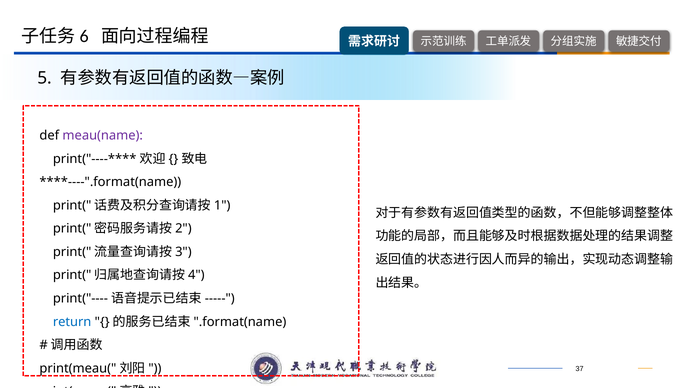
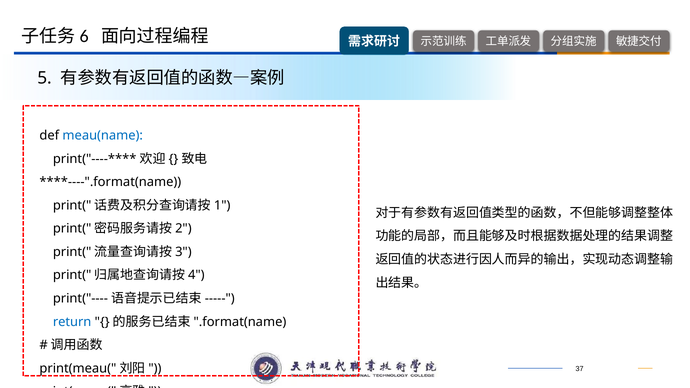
meau(name colour: purple -> blue
